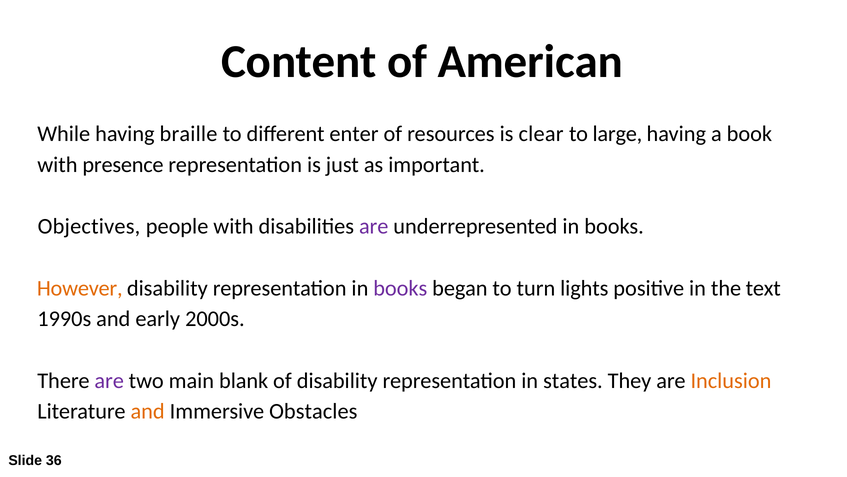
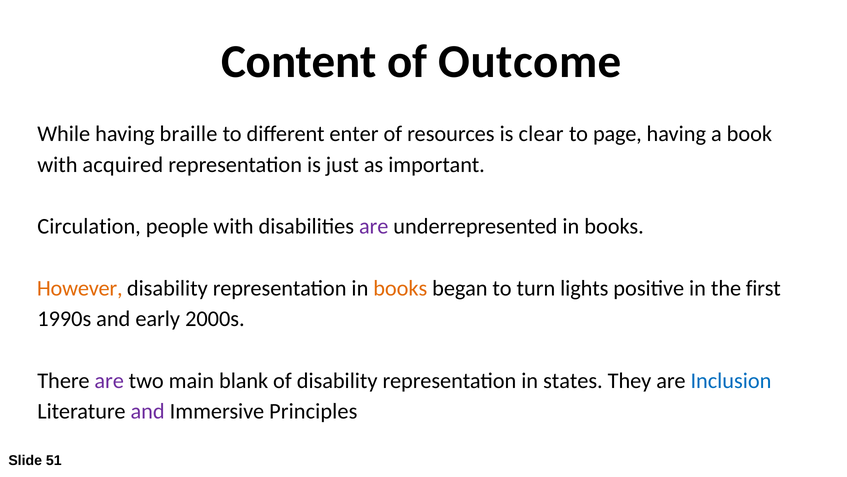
American: American -> Outcome
large: large -> page
presence: presence -> acquired
Objectives: Objectives -> Circulation
books at (400, 288) colour: purple -> orange
text: text -> first
Inclusion colour: orange -> blue
and at (148, 411) colour: orange -> purple
Obstacles: Obstacles -> Principles
36: 36 -> 51
